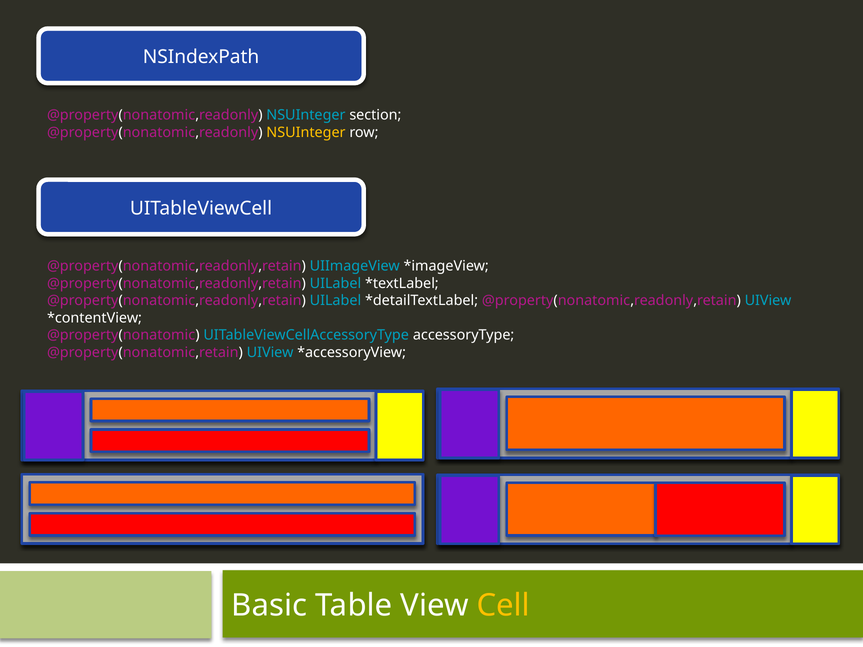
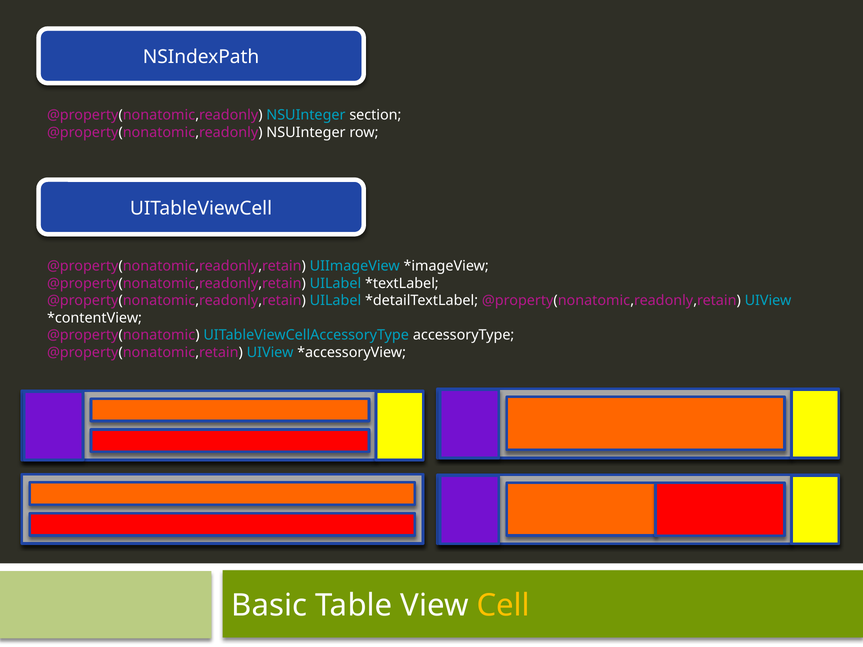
NSUInteger at (306, 132) colour: yellow -> white
